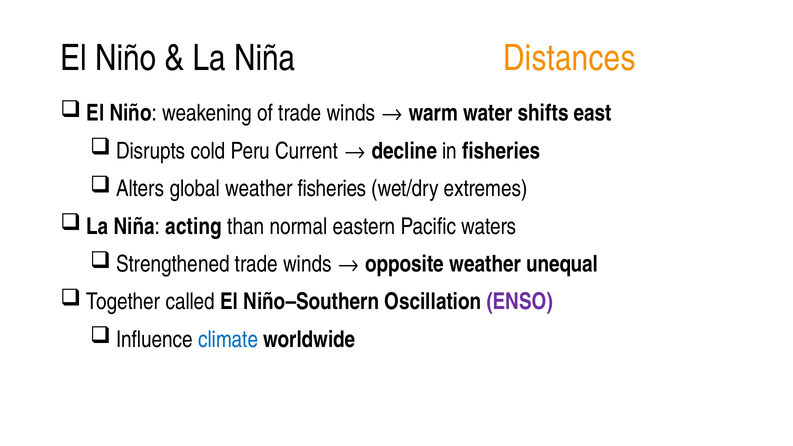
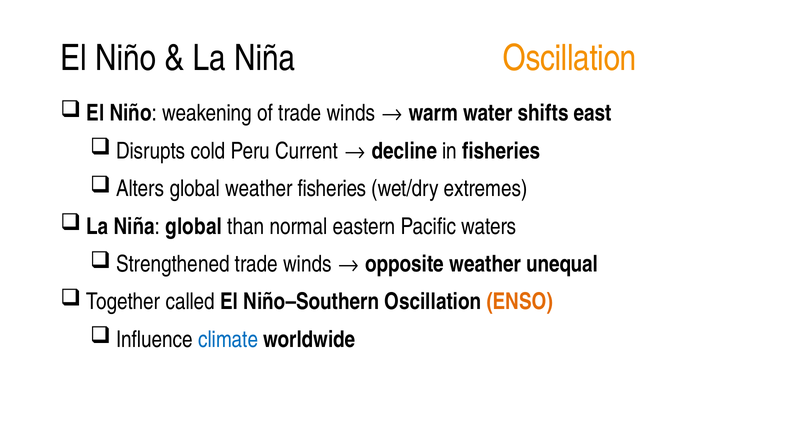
Niña Distances: Distances -> Oscillation
Niña acting: acting -> global
ENSO colour: purple -> orange
